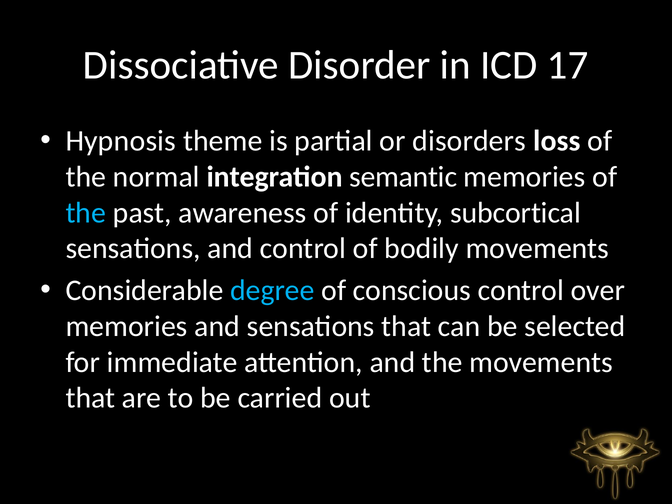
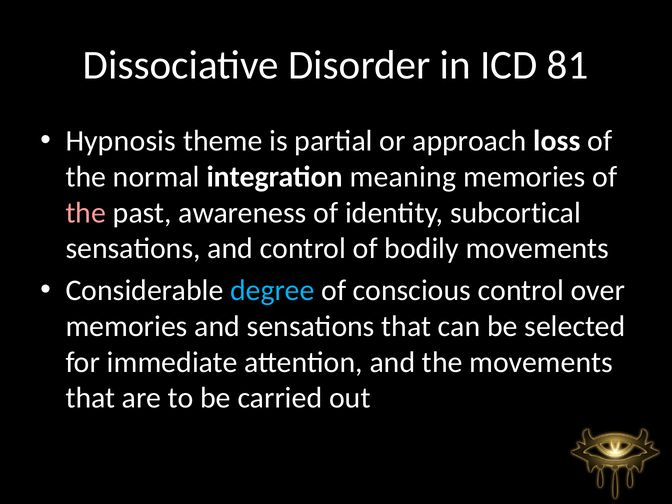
17: 17 -> 81
disorders: disorders -> approach
semantic: semantic -> meaning
the at (86, 213) colour: light blue -> pink
